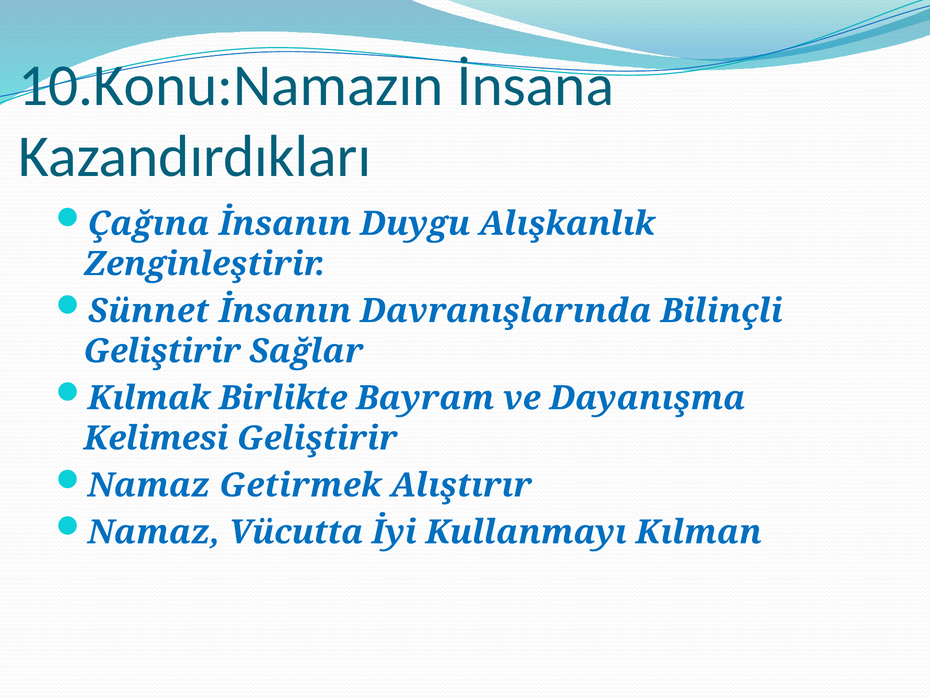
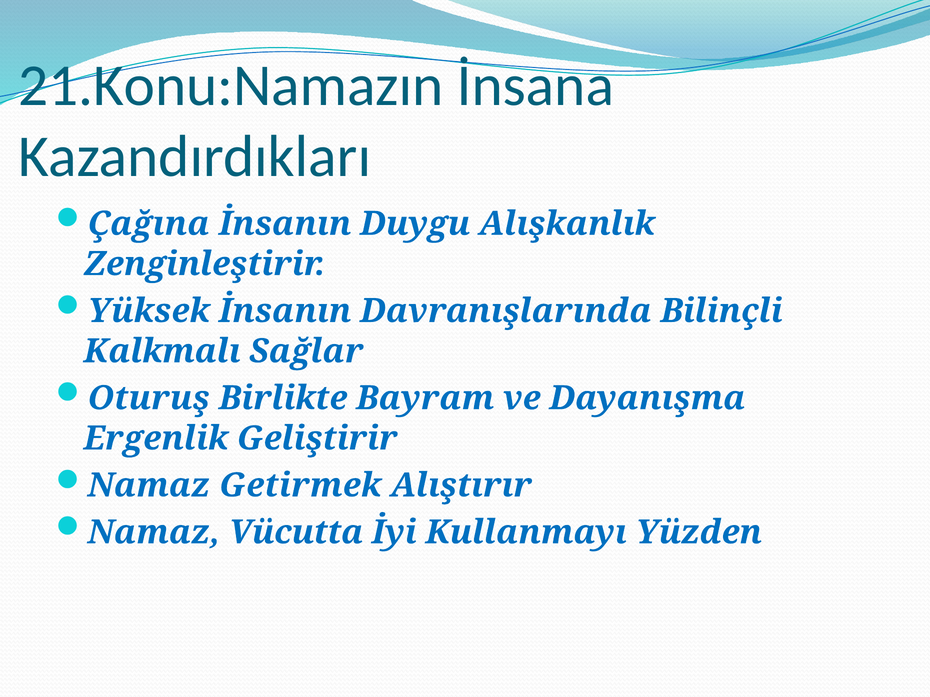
10.Konu:Namazın: 10.Konu:Namazın -> 21.Konu:Namazın
Sünnet: Sünnet -> Yüksek
Geliştirir at (162, 351): Geliştirir -> Kalkmalı
Kılmak: Kılmak -> Oturuş
Kelimesi: Kelimesi -> Ergenlik
Kılman: Kılman -> Yüzden
